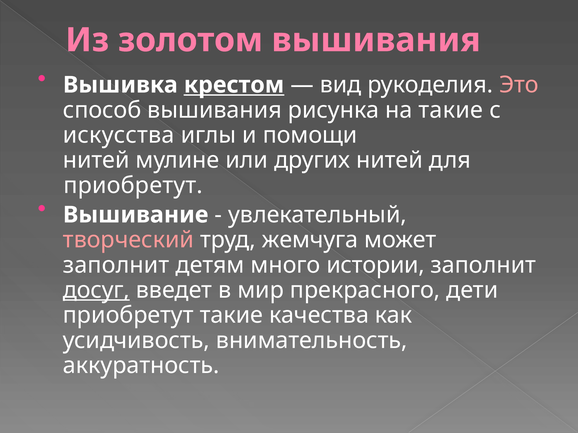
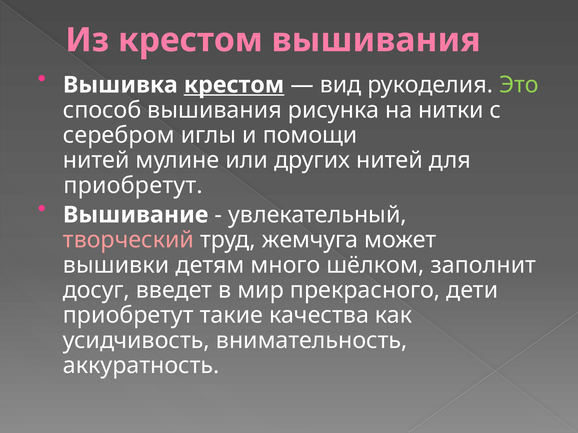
Из золотом: золотом -> крестом
Это colour: pink -> light green
на такие: такие -> нитки
искусства: искусства -> серебром
заполнит at (116, 265): заполнит -> вышивки
истории: истории -> шёлком
досуг underline: present -> none
